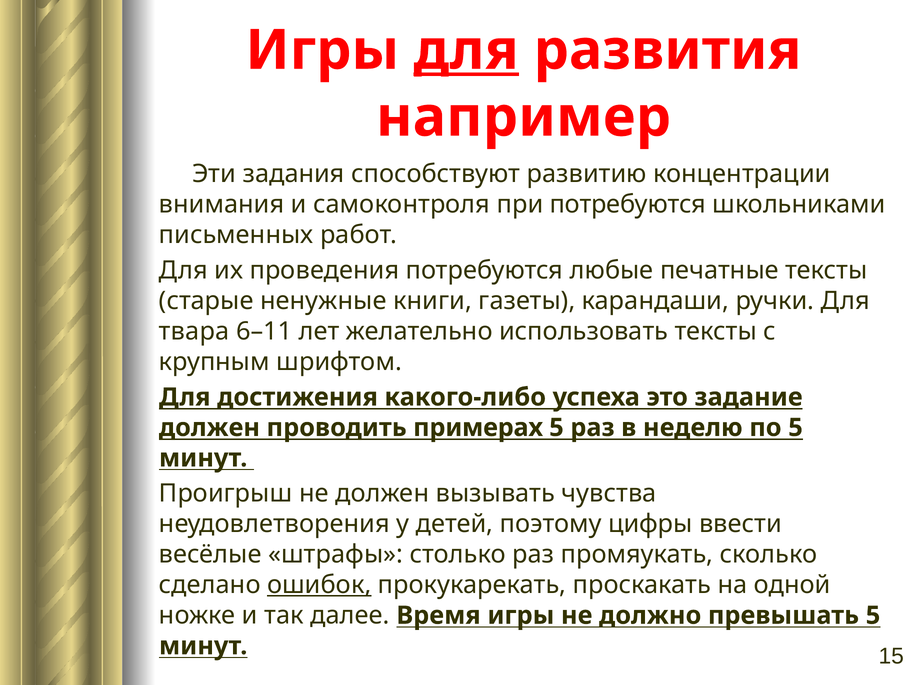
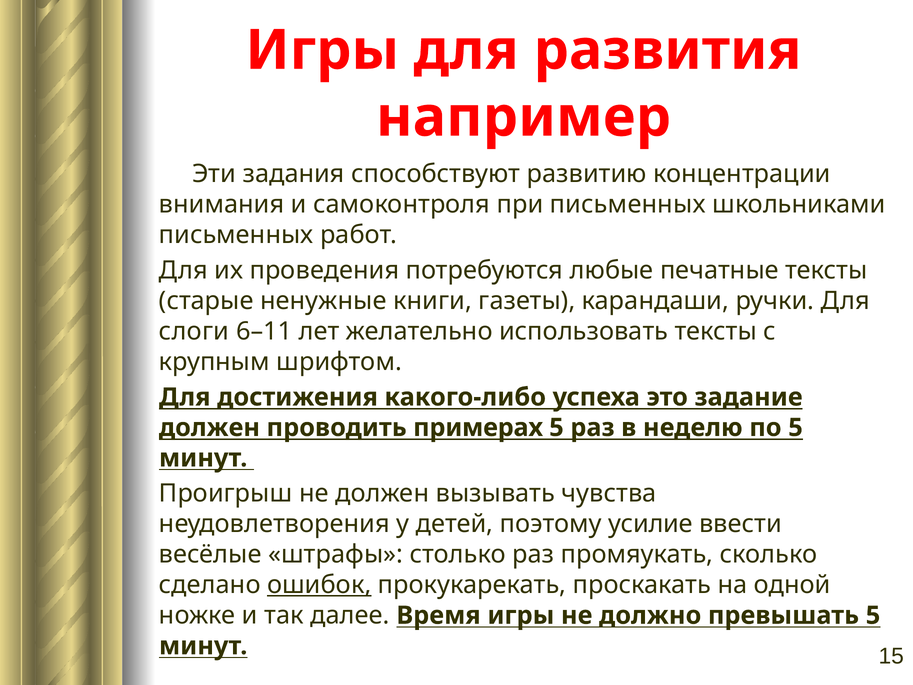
для at (466, 50) underline: present -> none
при потребуются: потребуются -> письменных
твара: твара -> слоги
цифры: цифры -> усилие
